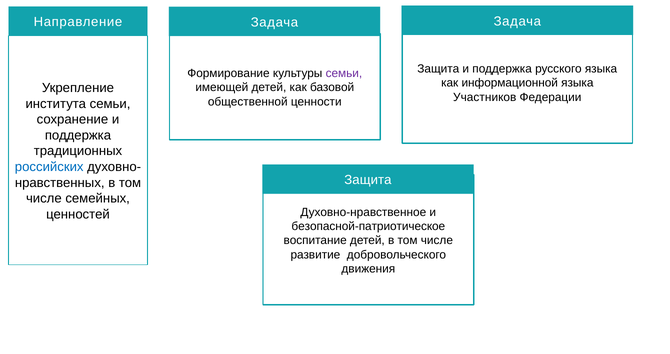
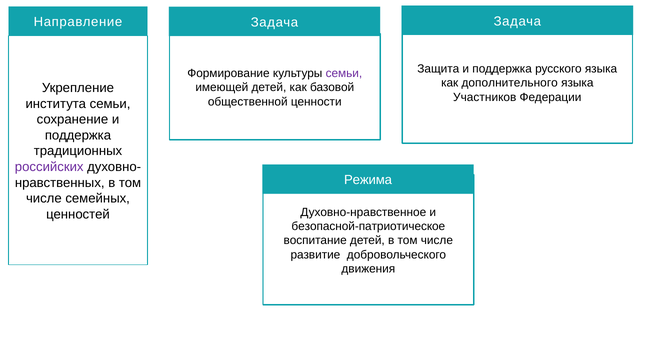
информационной: информационной -> дополнительного
российских colour: blue -> purple
Защита at (368, 180): Защита -> Режима
